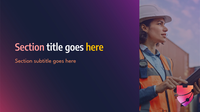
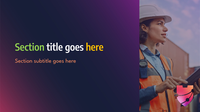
Section at (30, 48) colour: pink -> light green
